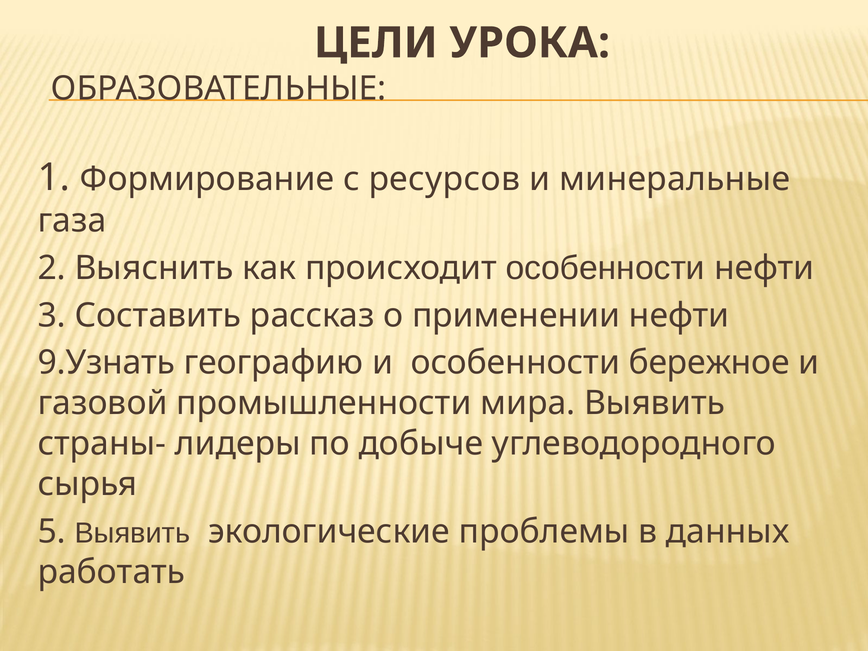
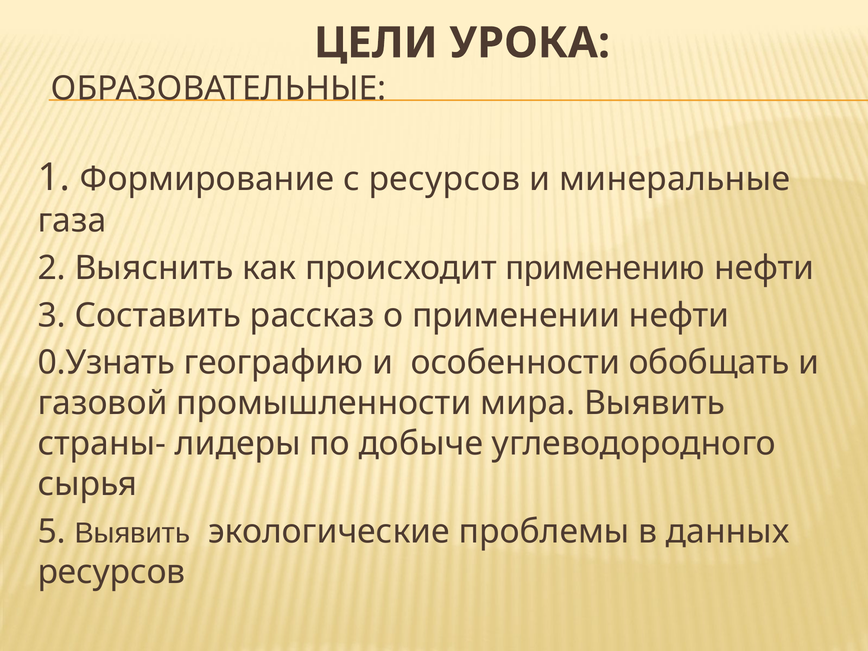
происходит особенности: особенности -> применению
9.Узнать: 9.Узнать -> 0.Узнать
бережное: бережное -> обобщать
работать at (111, 572): работать -> ресурсов
